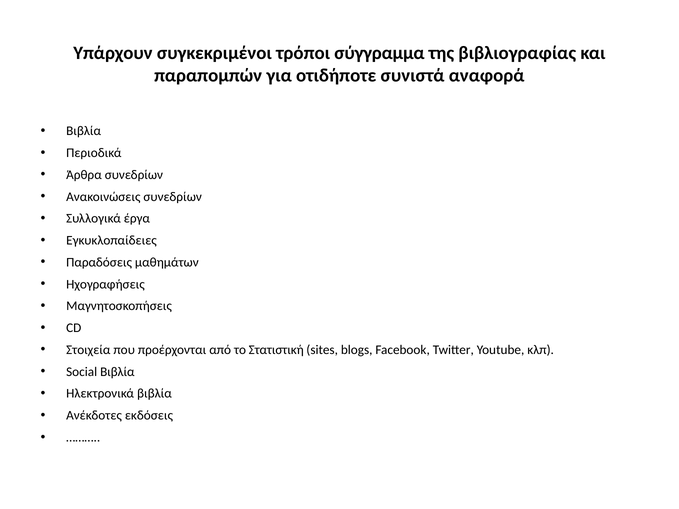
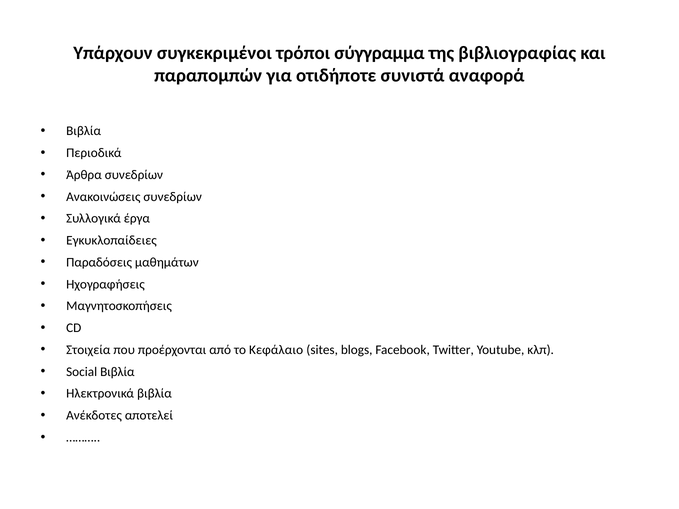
Στατιστική: Στατιστική -> Κεφάλαιο
εκδόσεις: εκδόσεις -> αποτελεί
